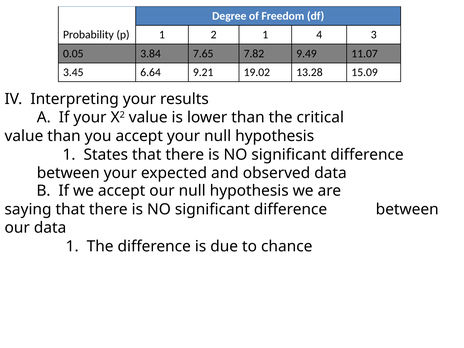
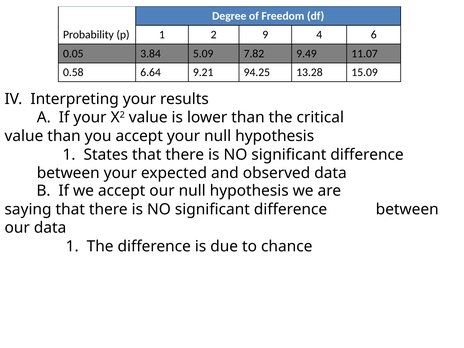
2 1: 1 -> 9
3: 3 -> 6
7.65: 7.65 -> 5.09
3.45: 3.45 -> 0.58
19.02: 19.02 -> 94.25
